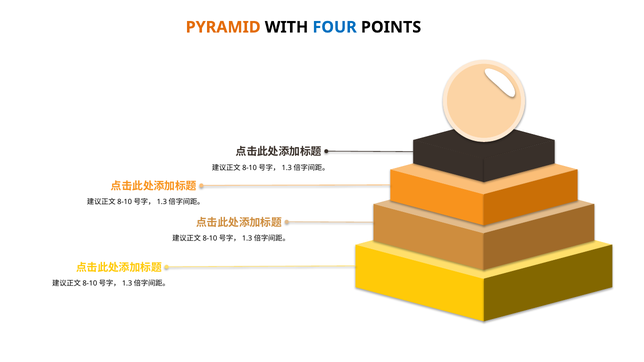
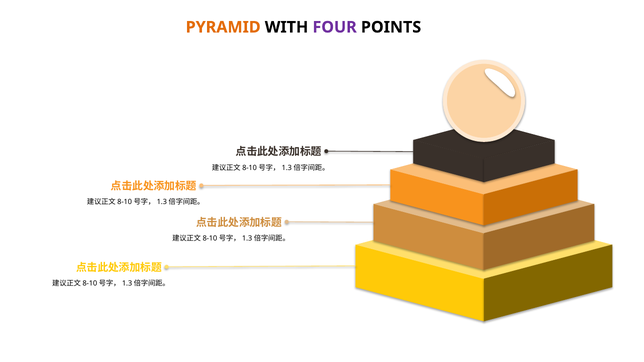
FOUR colour: blue -> purple
